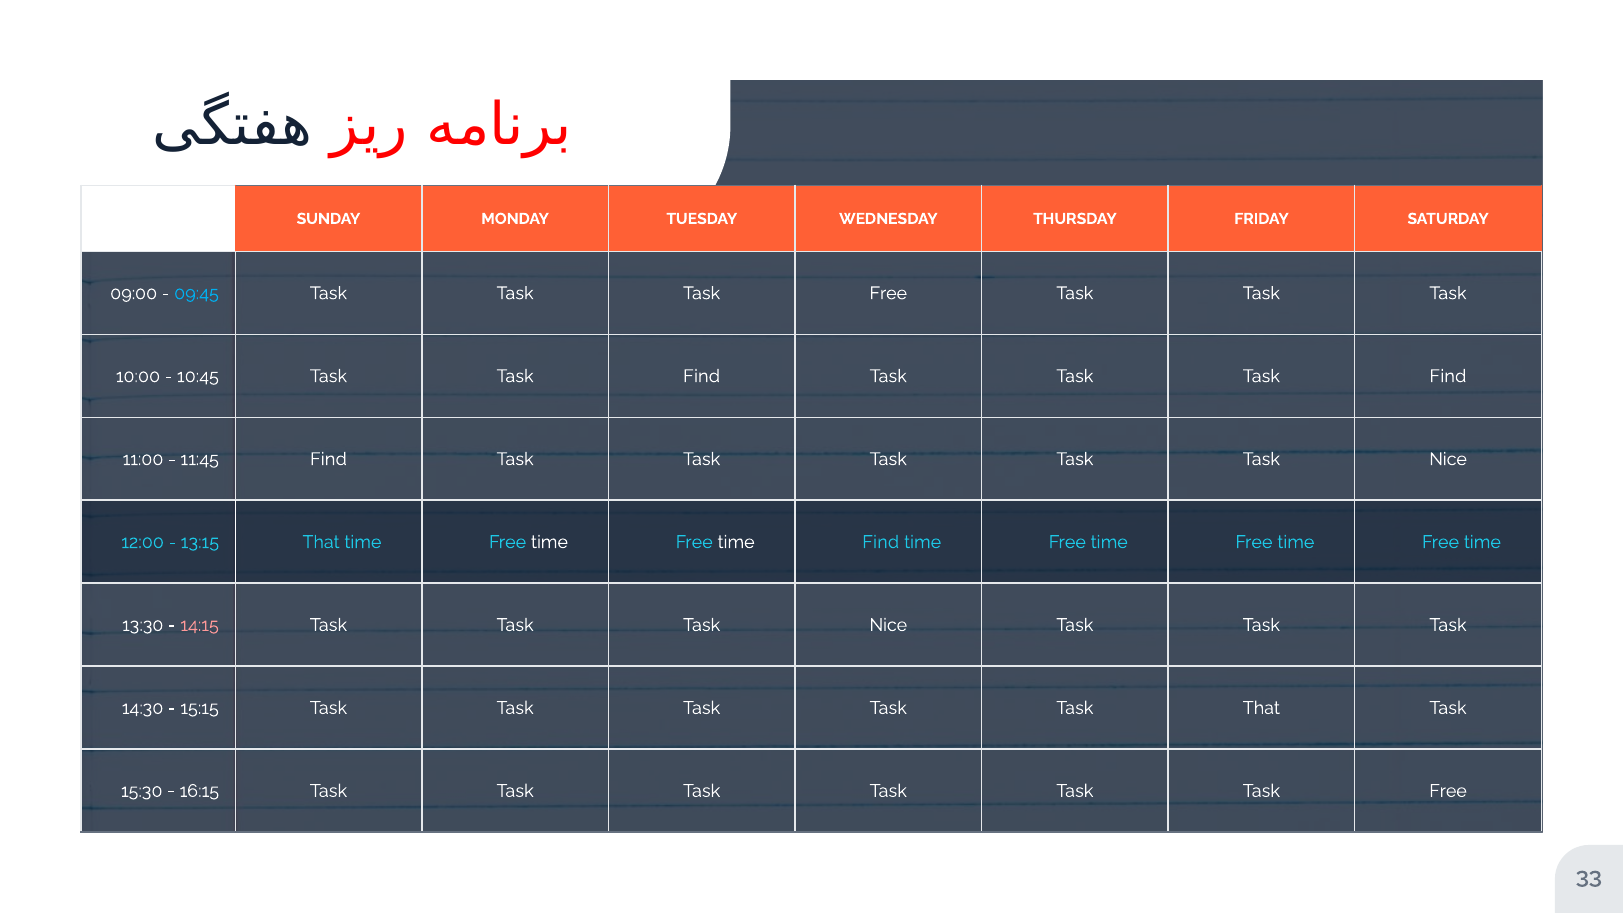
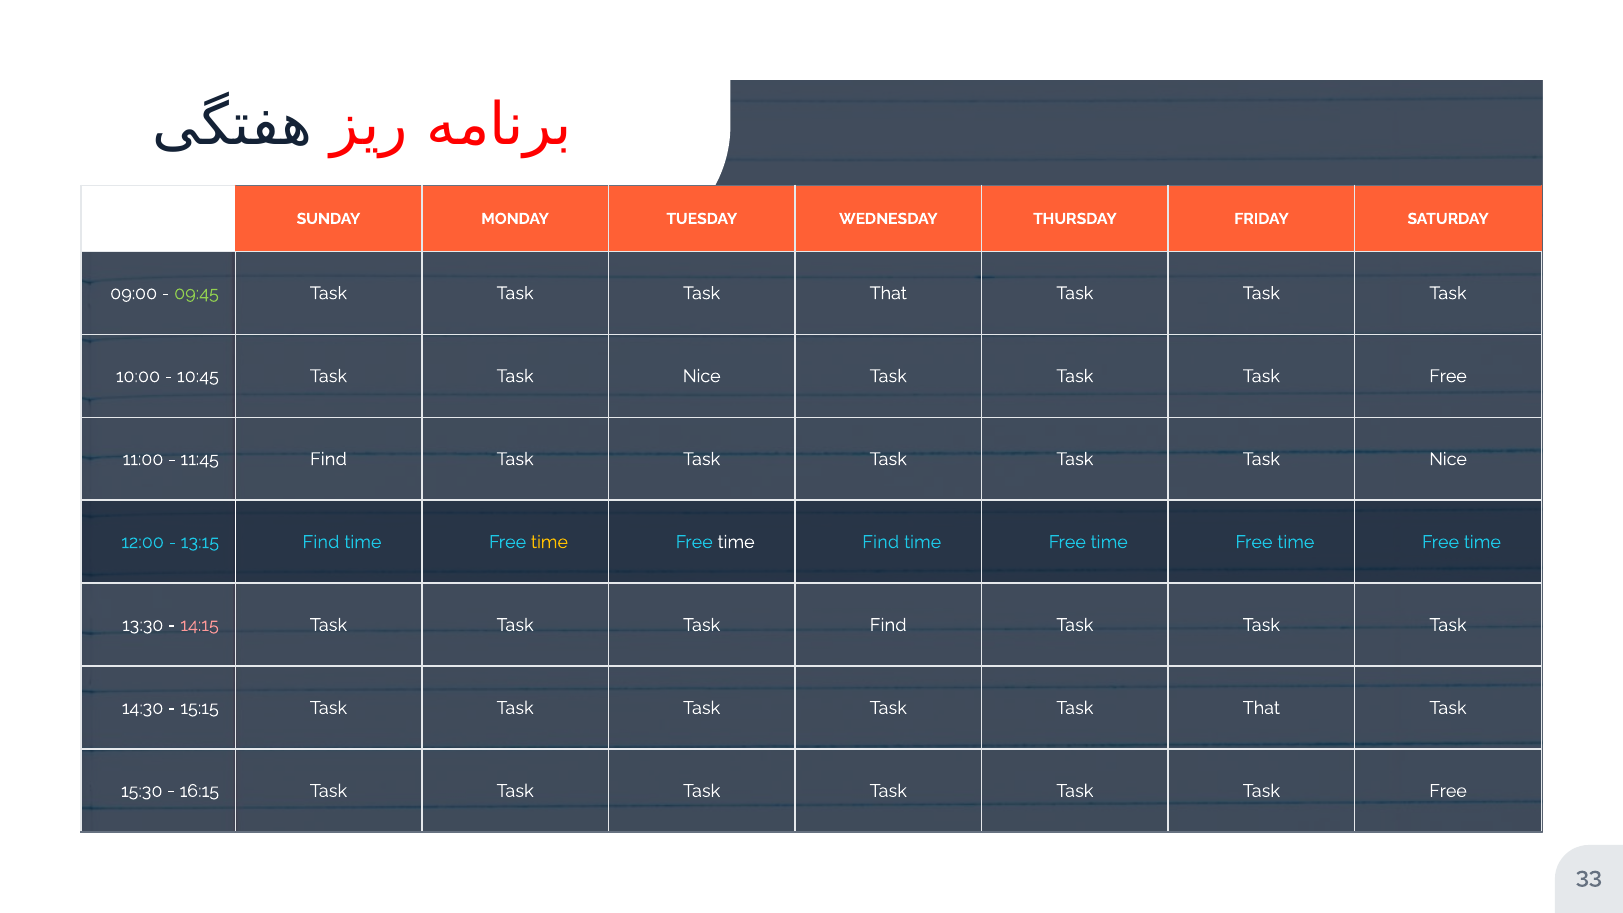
09:45 colour: light blue -> light green
Free at (888, 293): Free -> That
10:45 Task Task Find: Find -> Nice
Find at (1448, 376): Find -> Free
That at (321, 542): That -> Find
time at (549, 542) colour: white -> yellow
Nice at (888, 625): Nice -> Find
